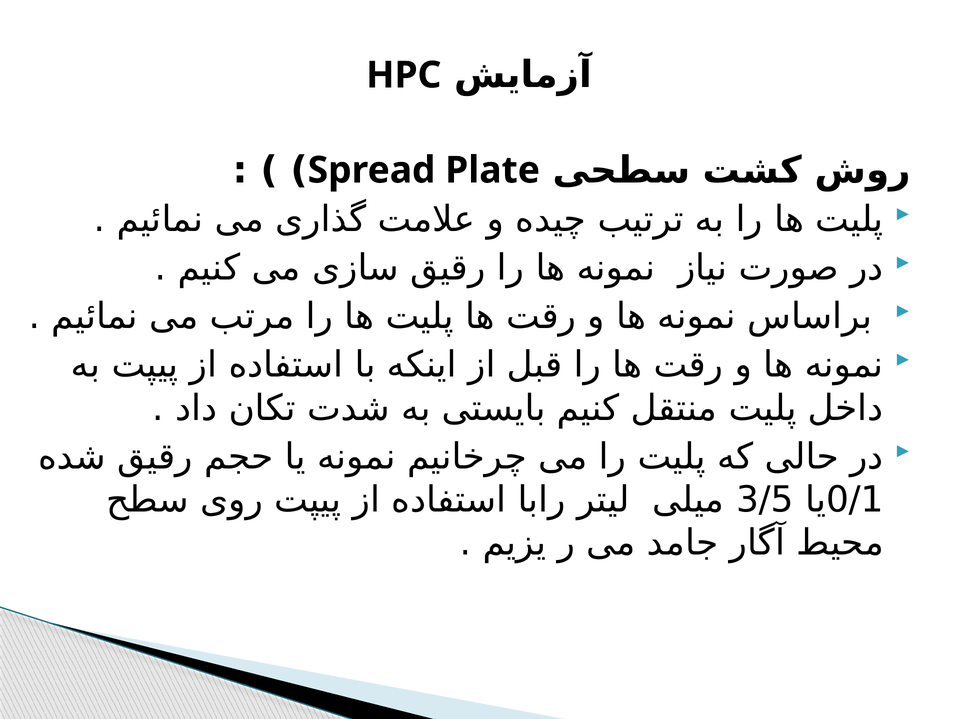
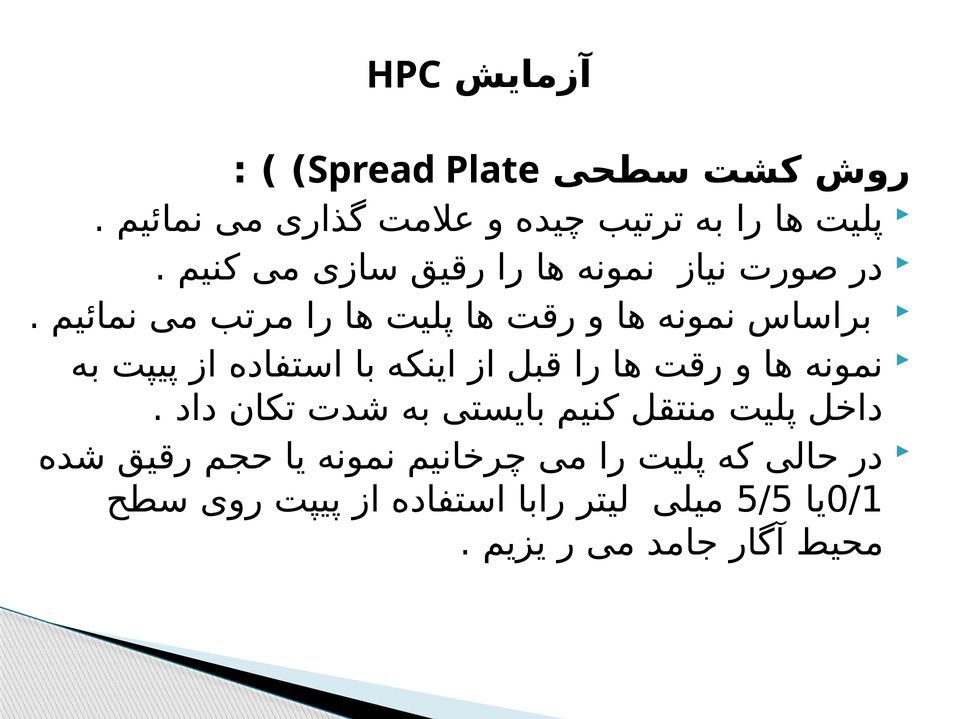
3/5: 3/5 -> 5/5
